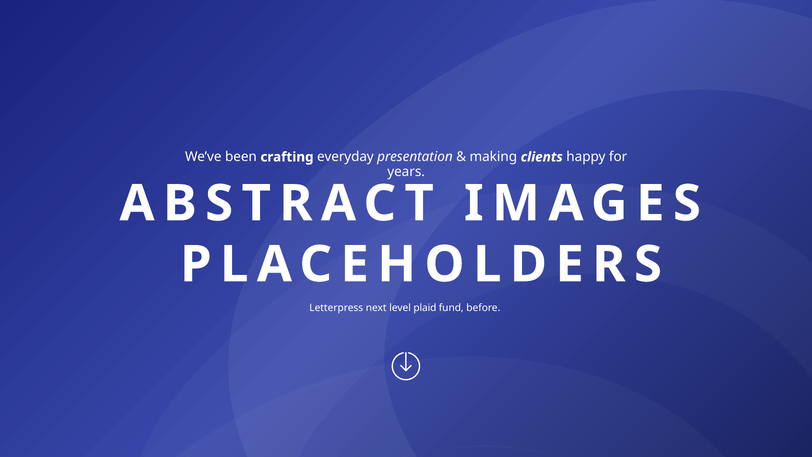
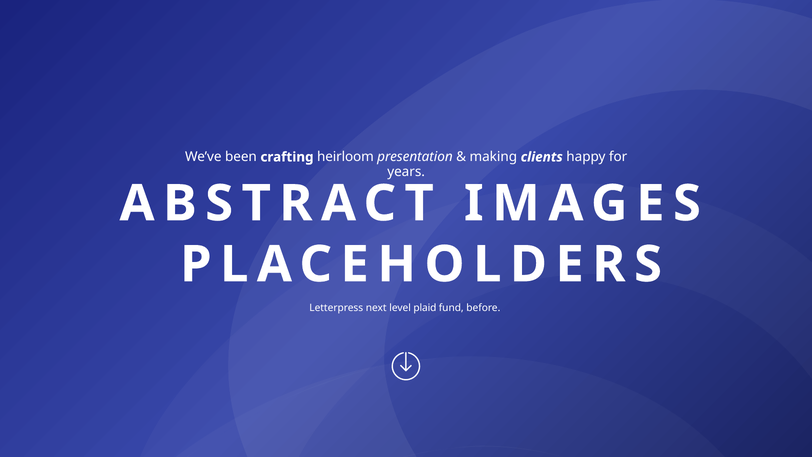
everyday: everyday -> heirloom
